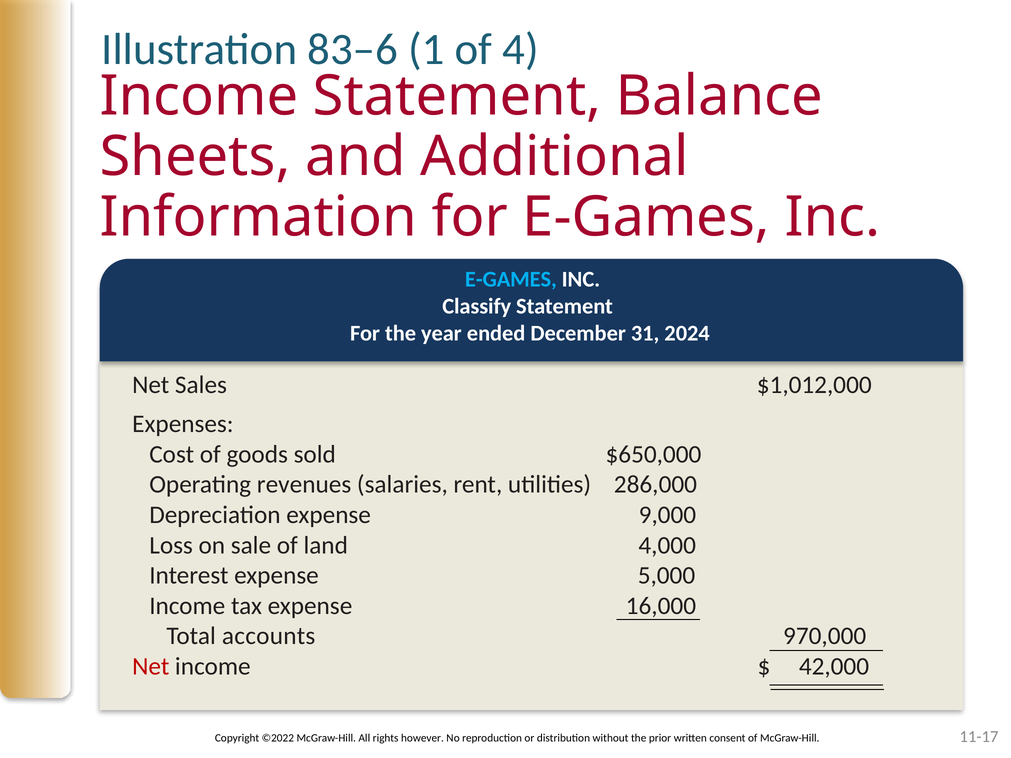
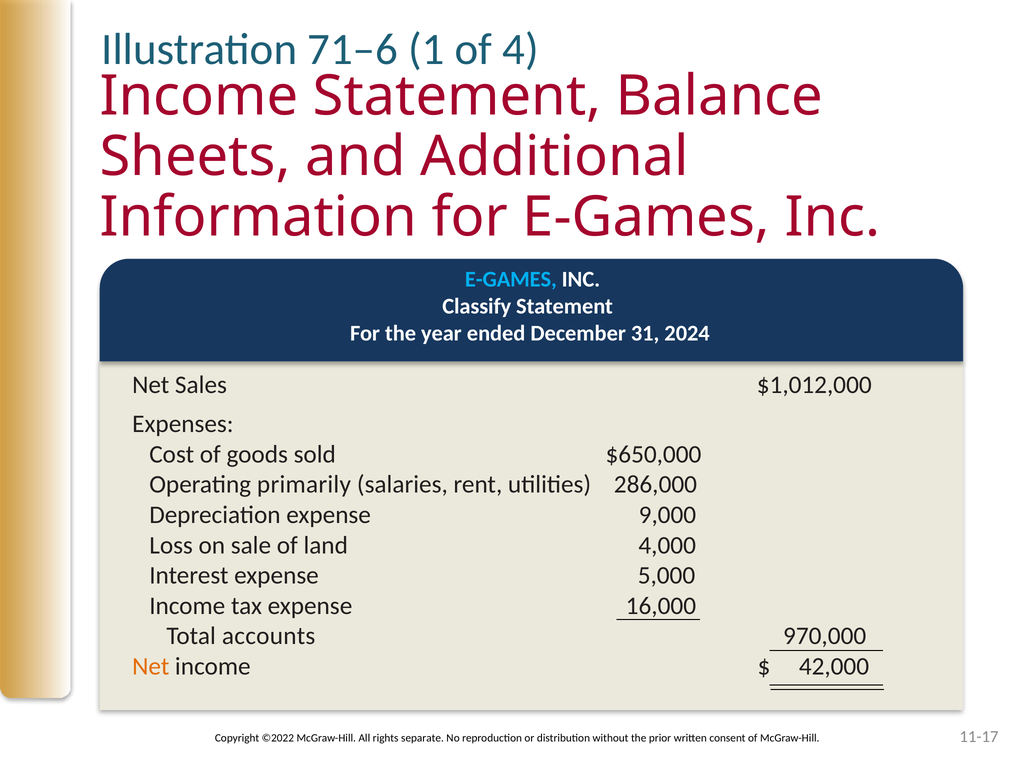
83–6: 83–6 -> 71–6
revenues: revenues -> primarily
Net at (151, 667) colour: red -> orange
however: however -> separate
